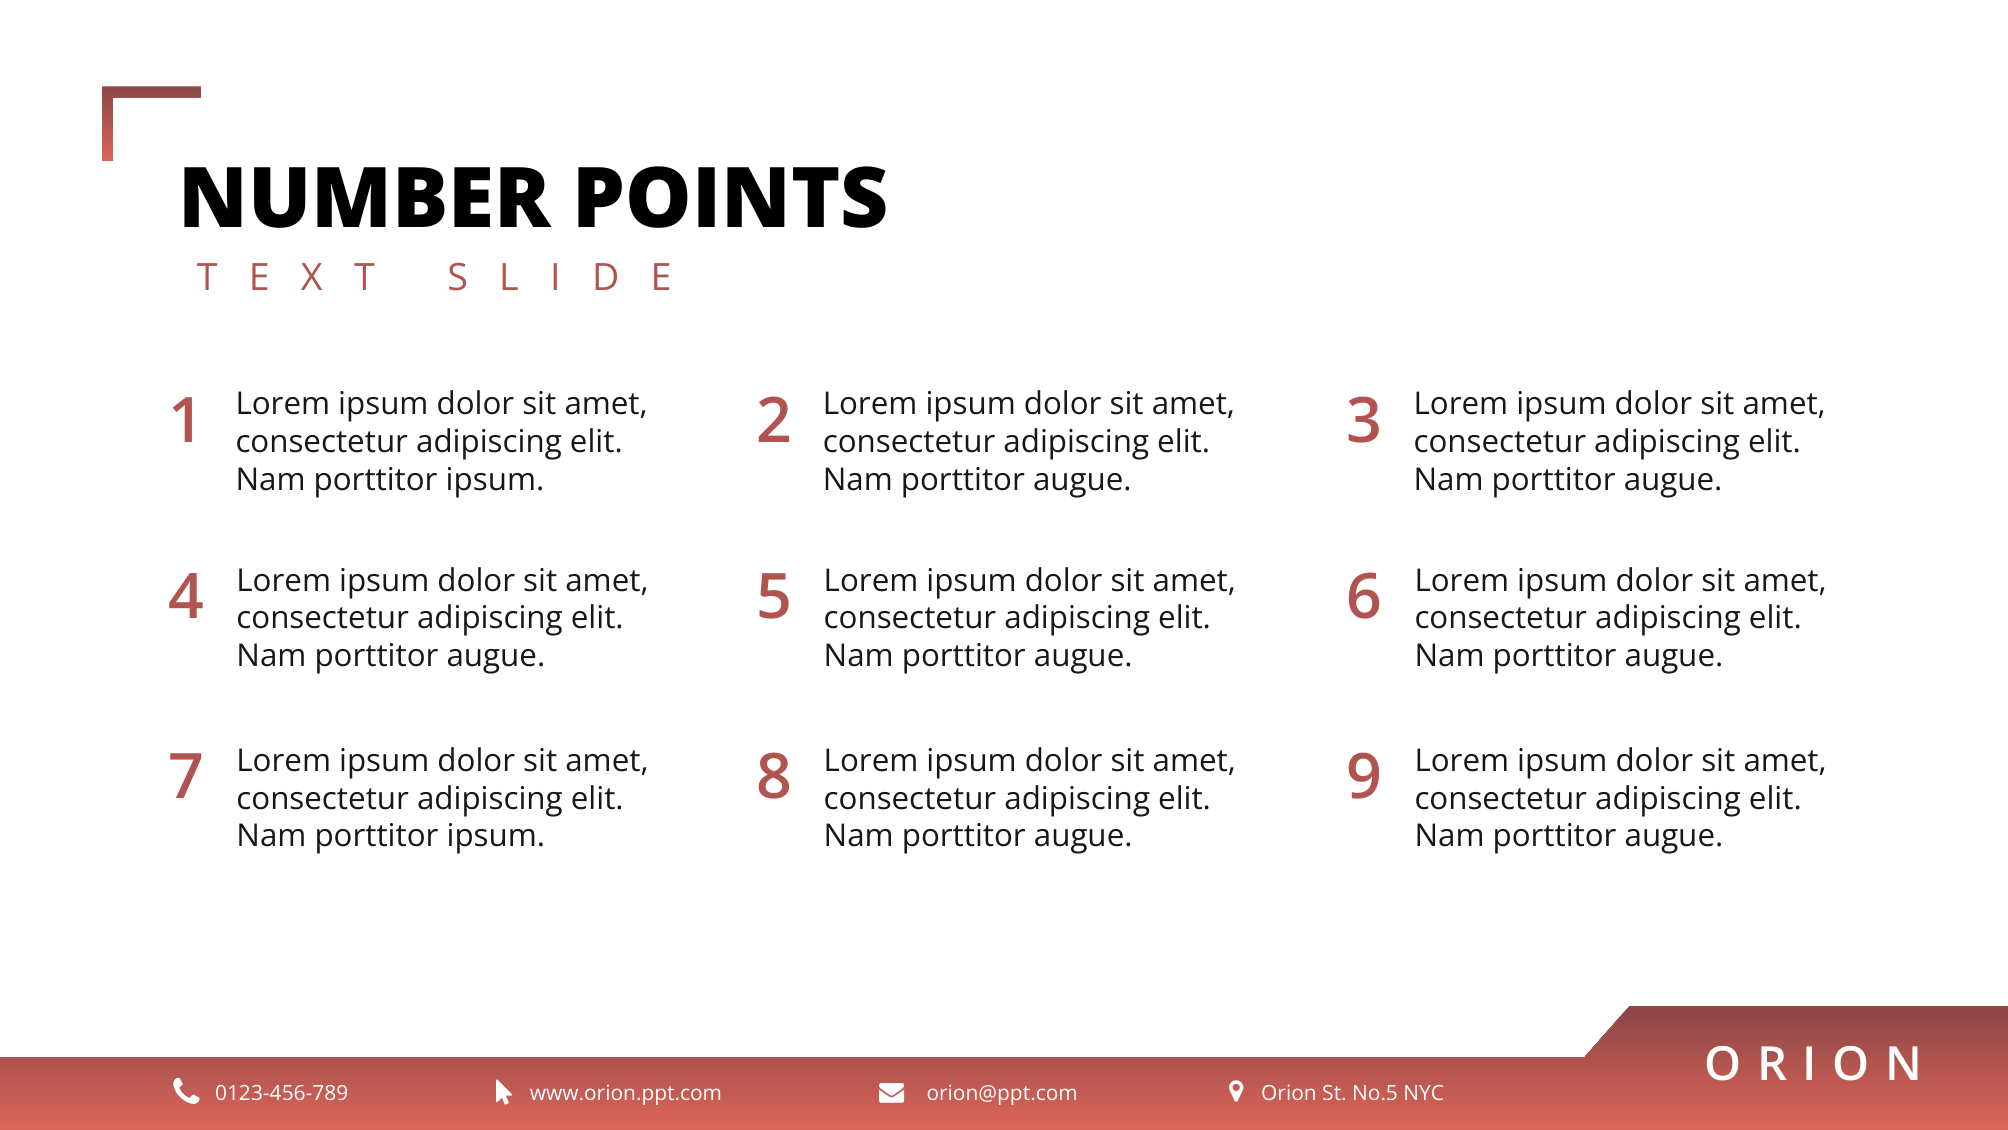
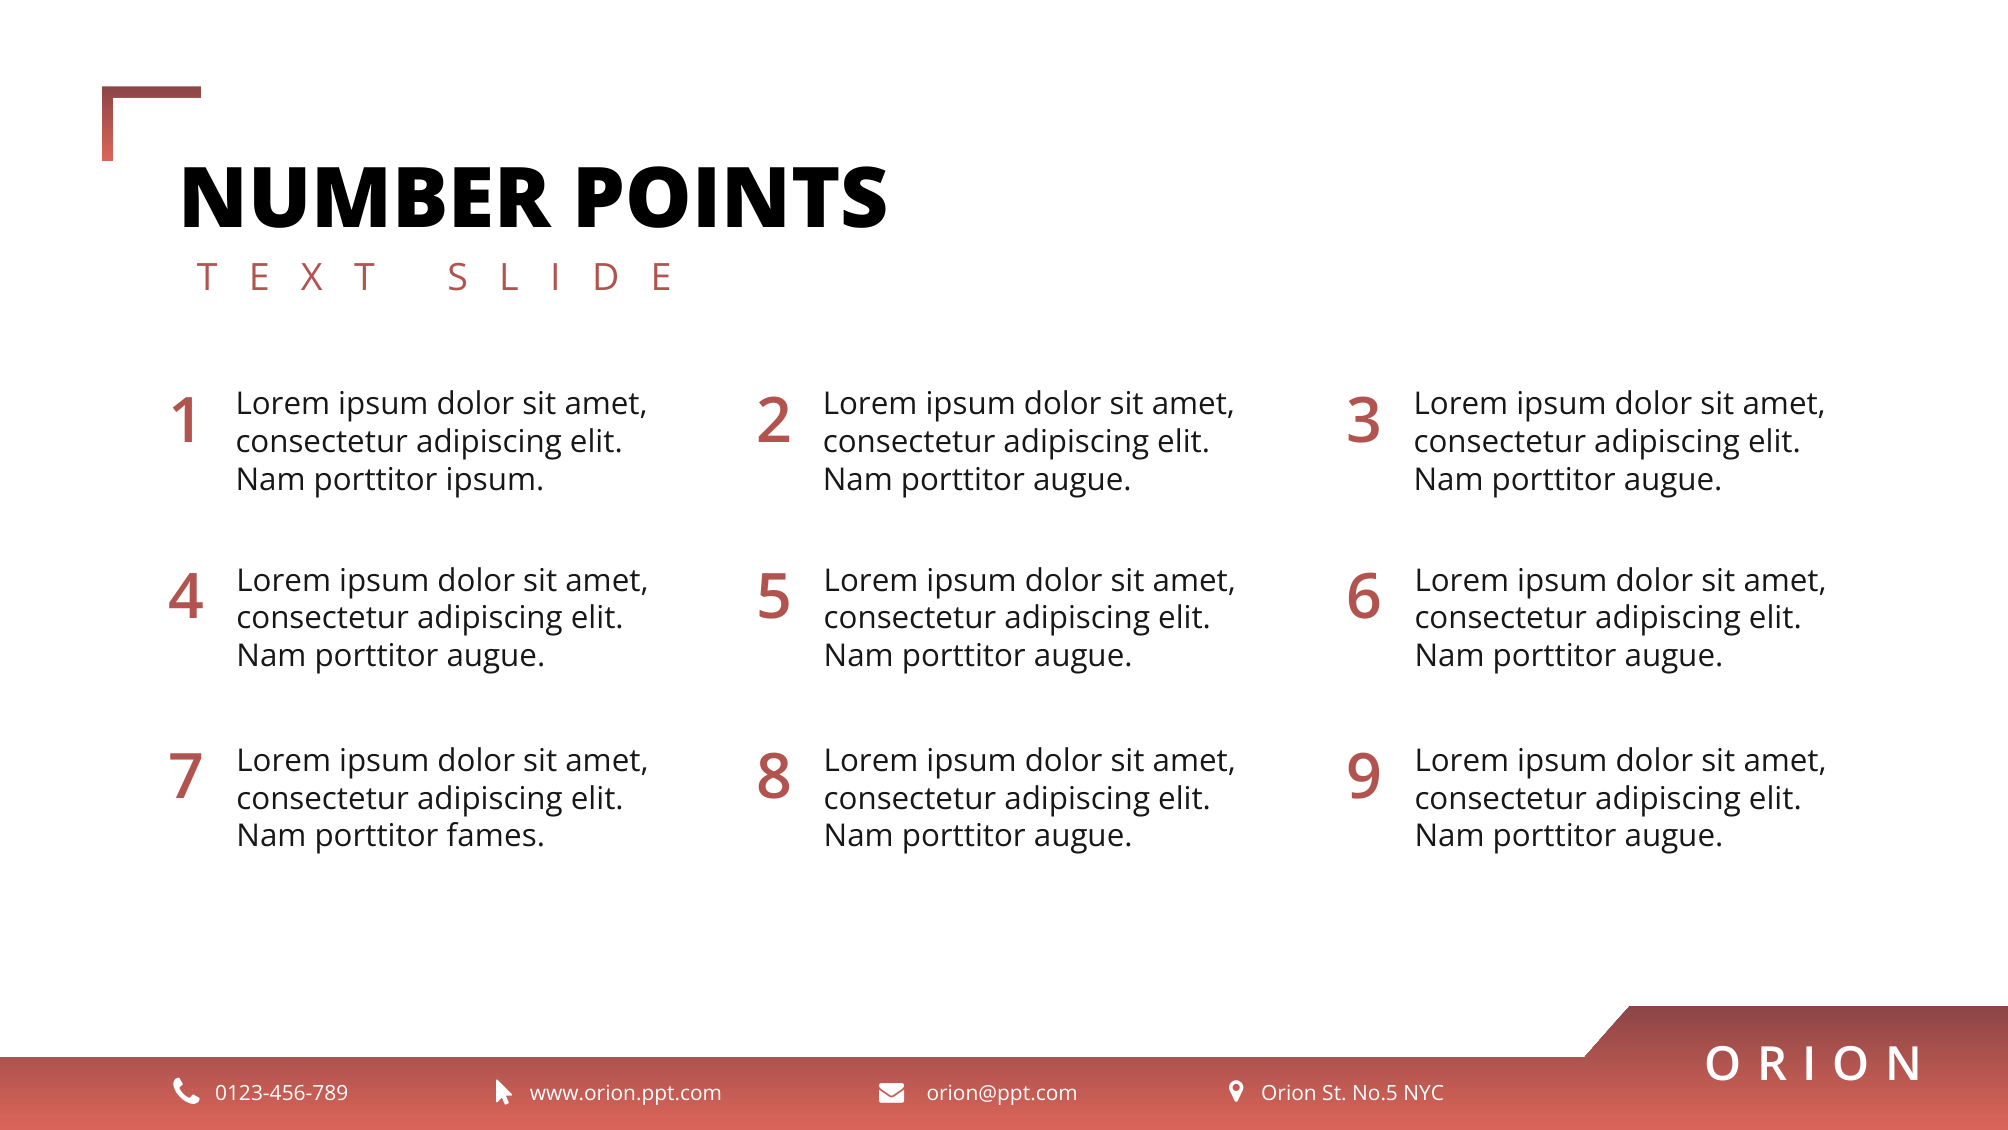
ipsum at (496, 836): ipsum -> fames
